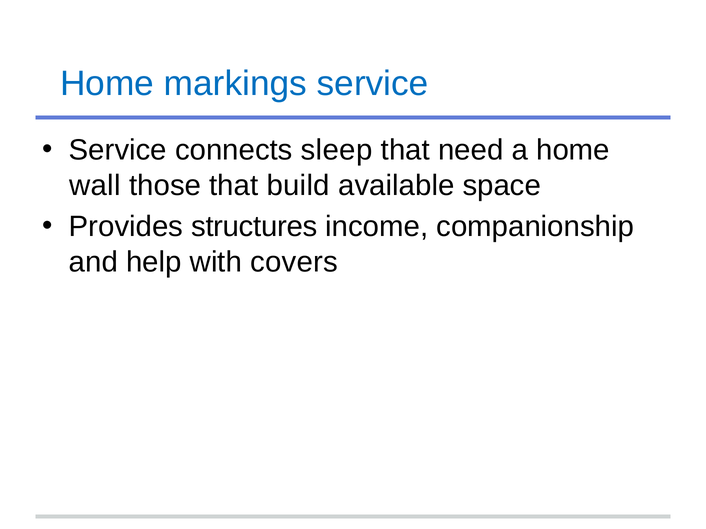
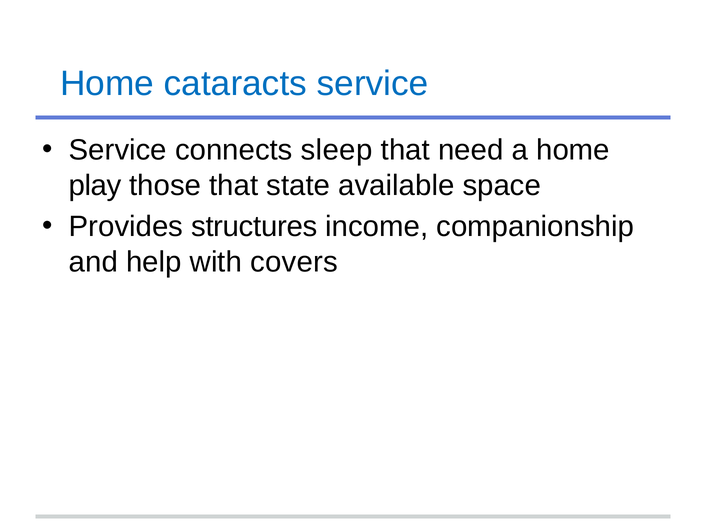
markings: markings -> cataracts
wall: wall -> play
build: build -> state
